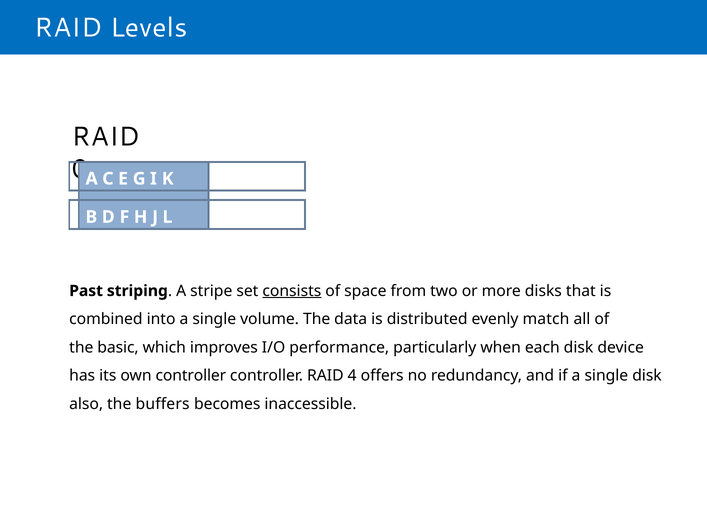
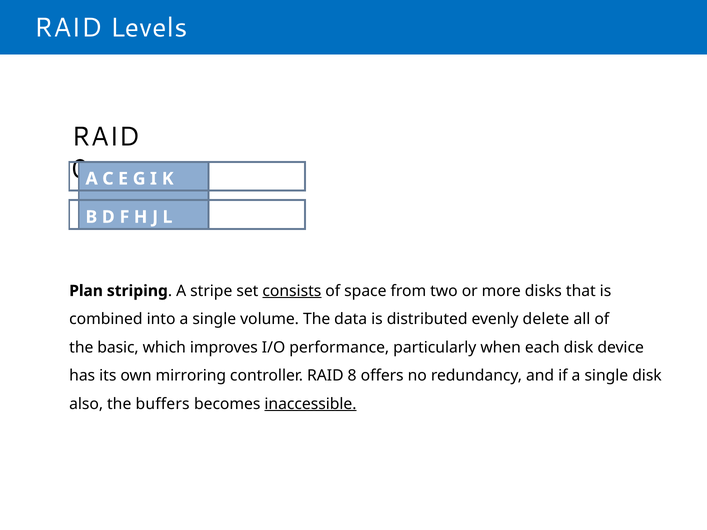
Past: Past -> Plan
match: match -> delete
own controller: controller -> mirroring
4: 4 -> 8
inaccessible underline: none -> present
